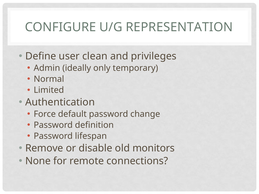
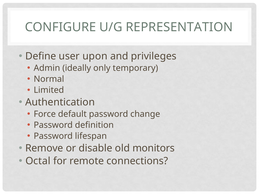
clean: clean -> upon
None: None -> Octal
